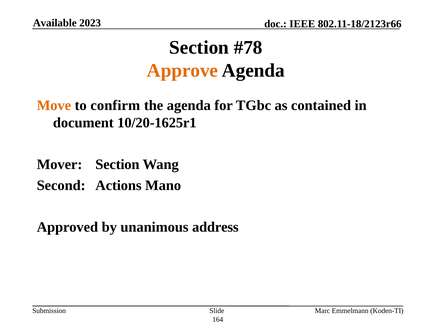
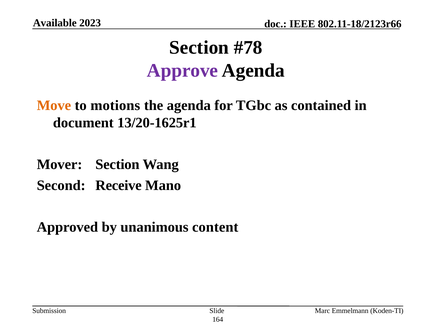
Approve colour: orange -> purple
confirm: confirm -> motions
10/20-1625r1: 10/20-1625r1 -> 13/20-1625r1
Actions: Actions -> Receive
address: address -> content
